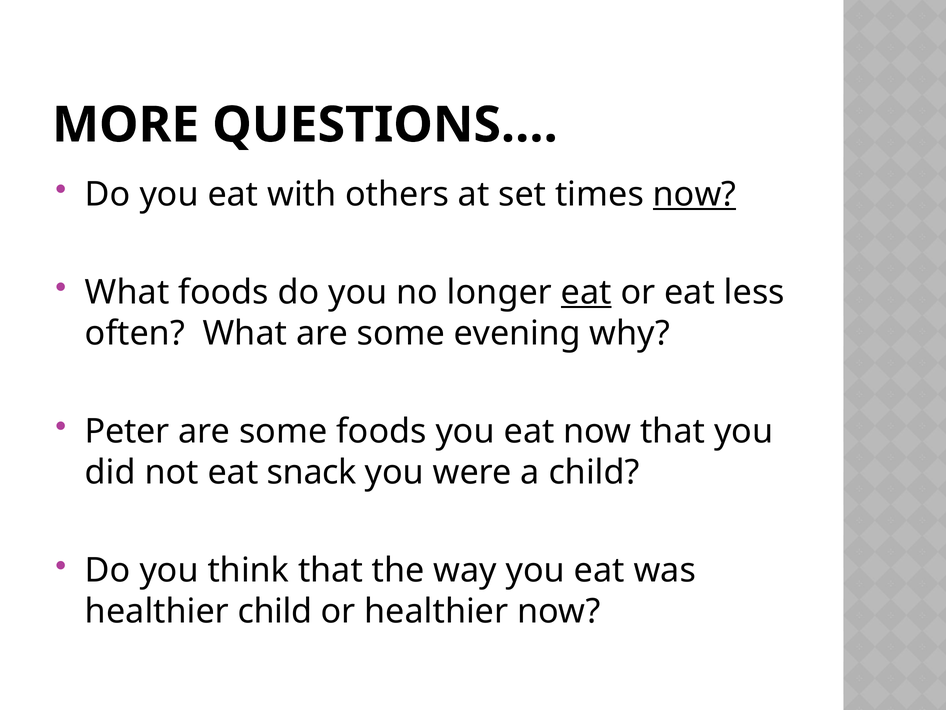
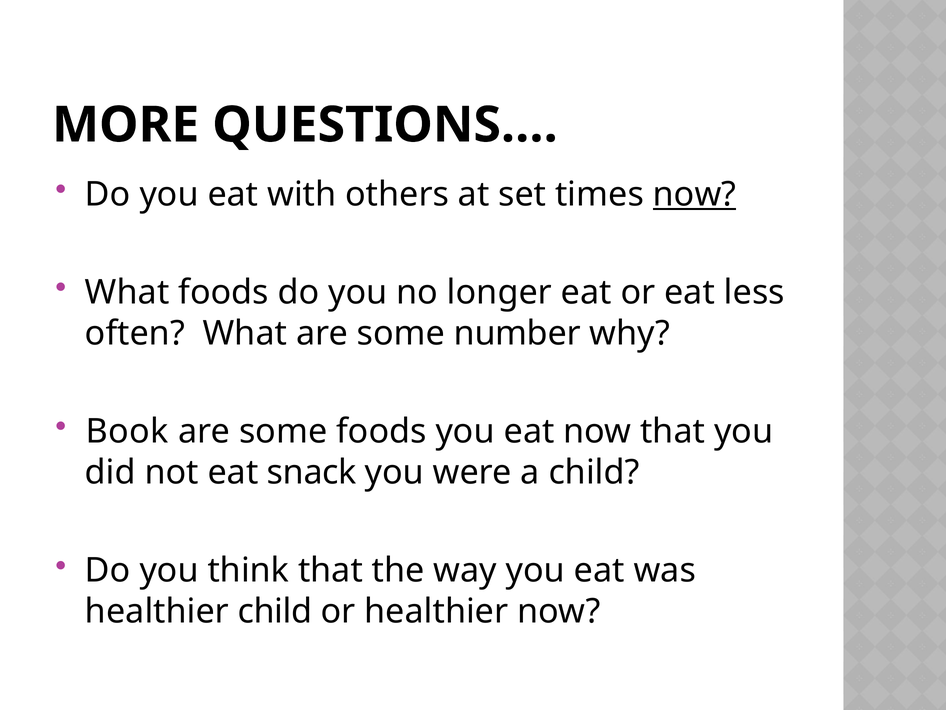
eat at (586, 292) underline: present -> none
evening: evening -> number
Peter: Peter -> Book
